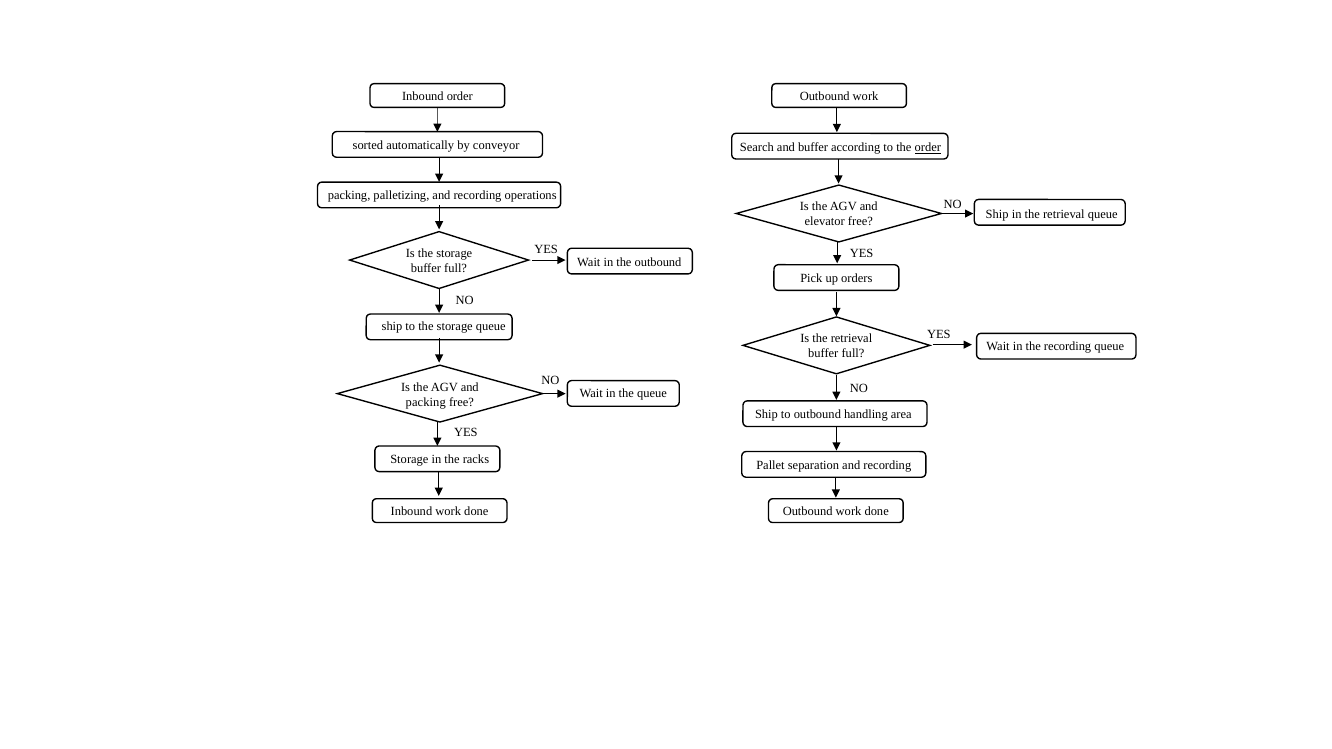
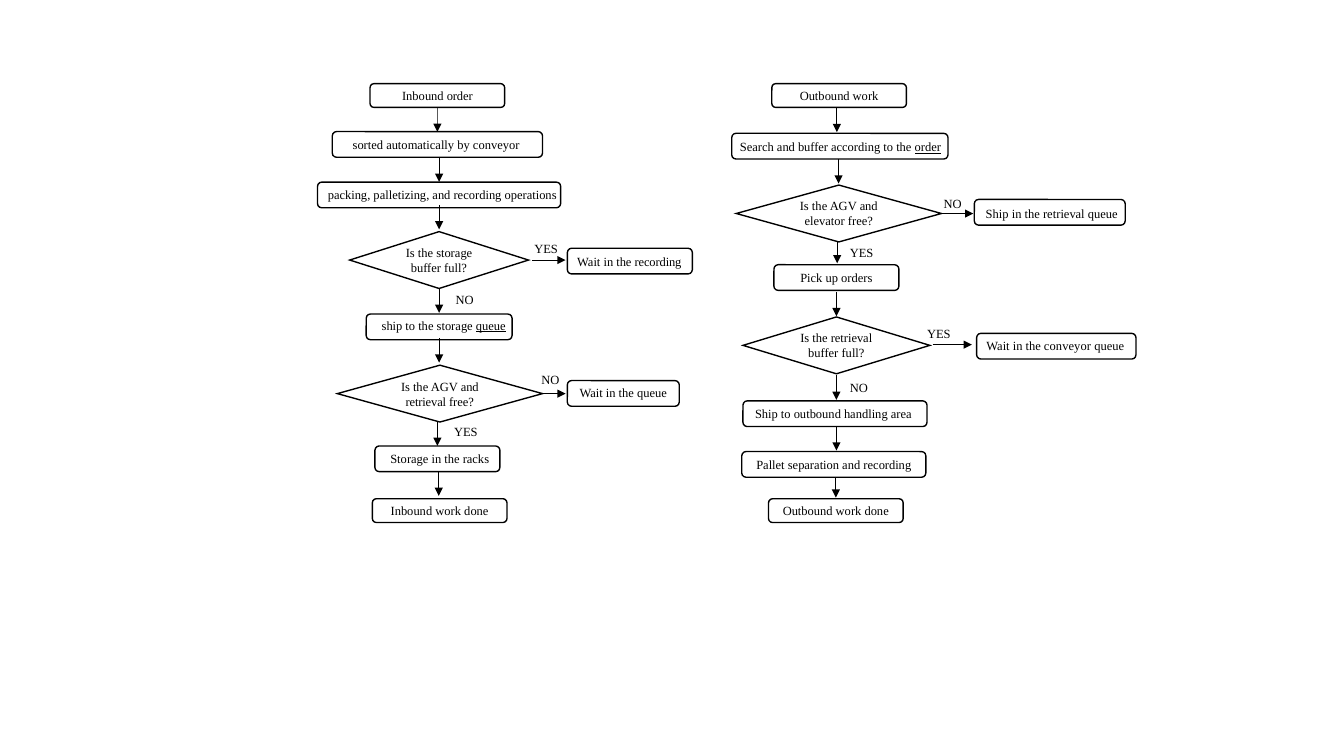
the outbound: outbound -> recording
queue at (491, 327) underline: none -> present
the recording: recording -> conveyor
packing at (426, 402): packing -> retrieval
